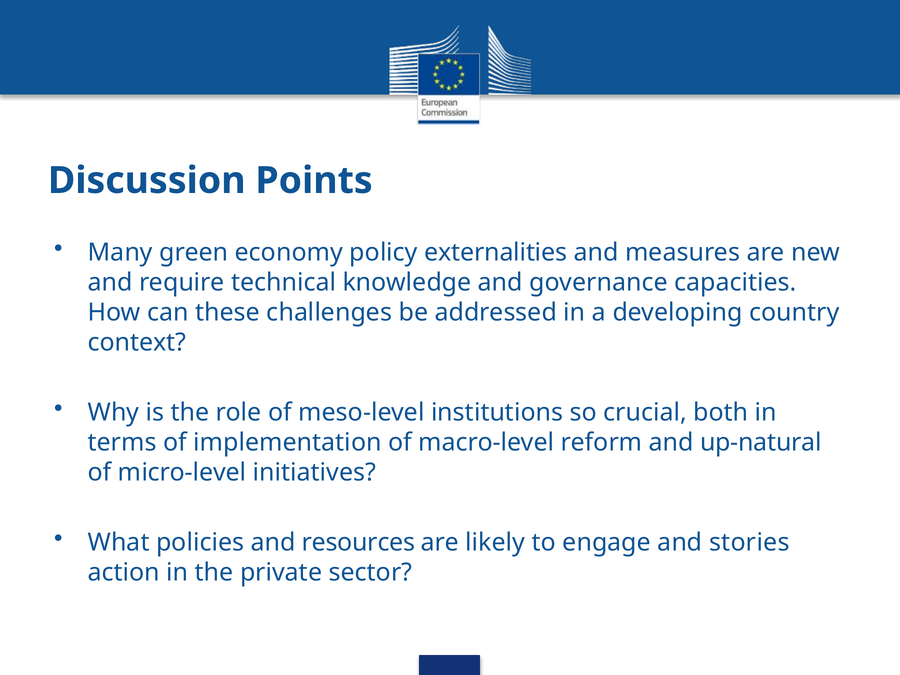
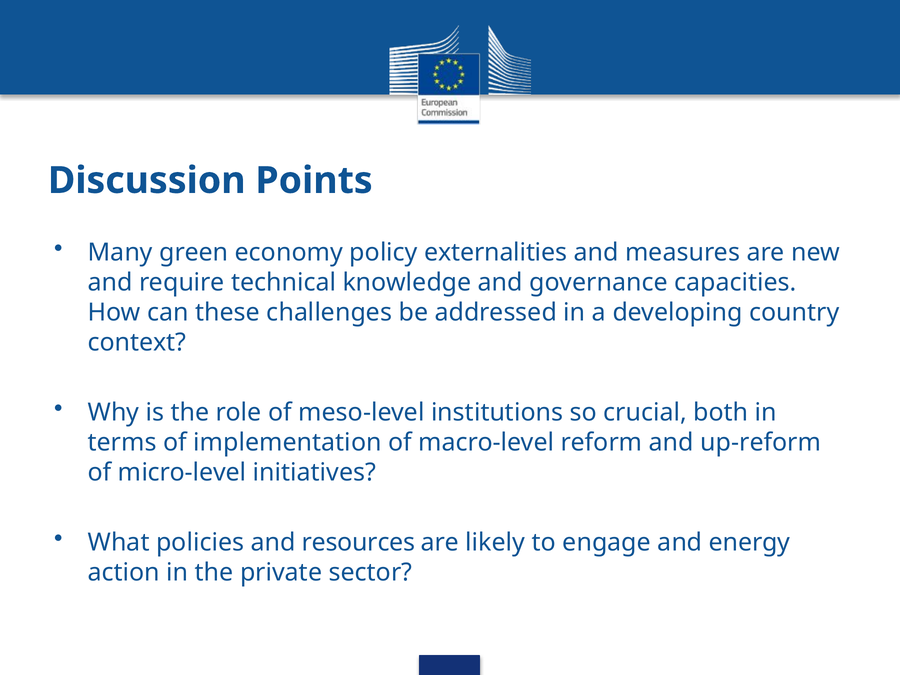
up-natural: up-natural -> up-reform
stories: stories -> energy
